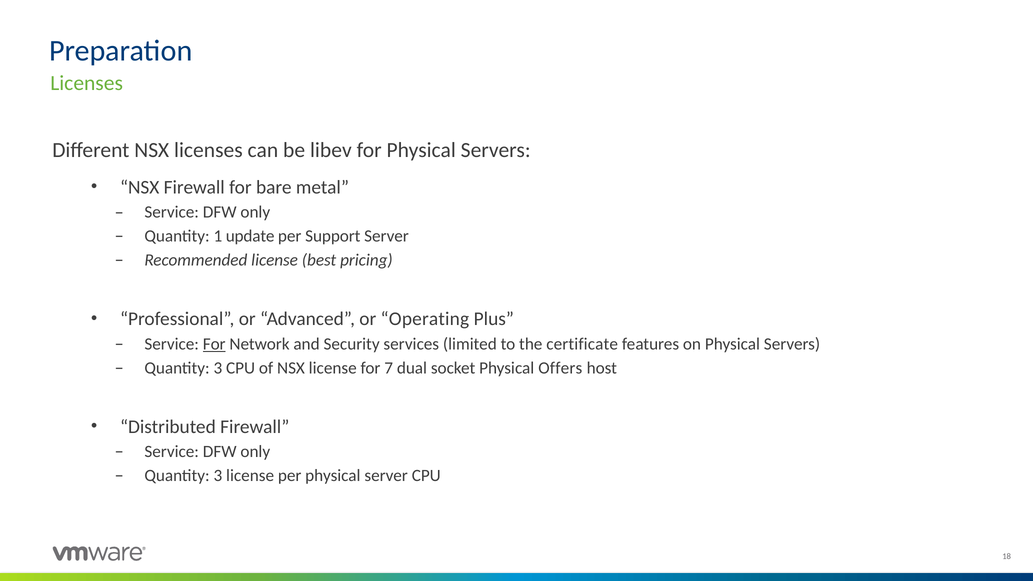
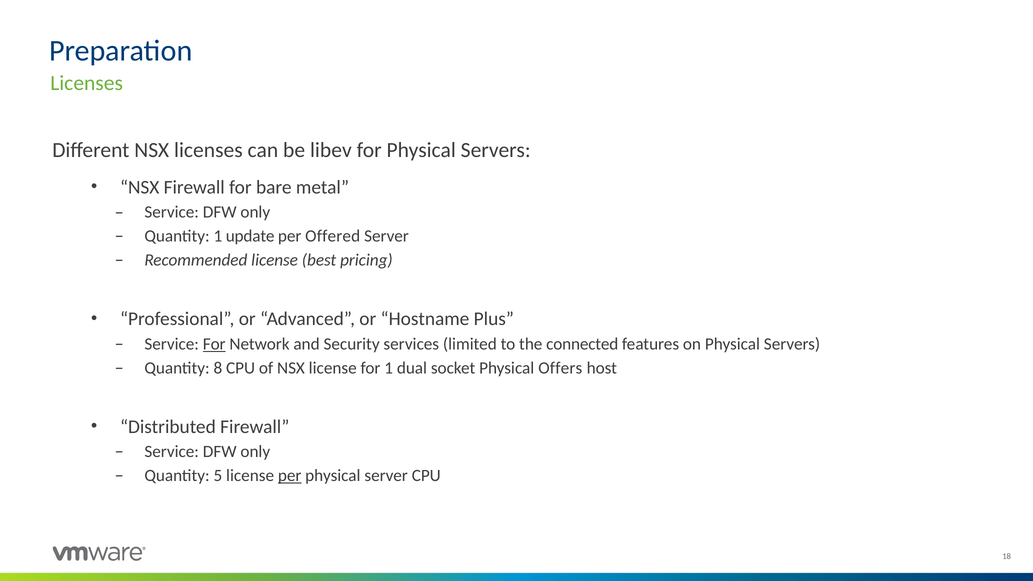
Support: Support -> Offered
Operating: Operating -> Hostname
certificate: certificate -> connected
3 at (218, 368): 3 -> 8
for 7: 7 -> 1
3 at (218, 476): 3 -> 5
per at (290, 476) underline: none -> present
